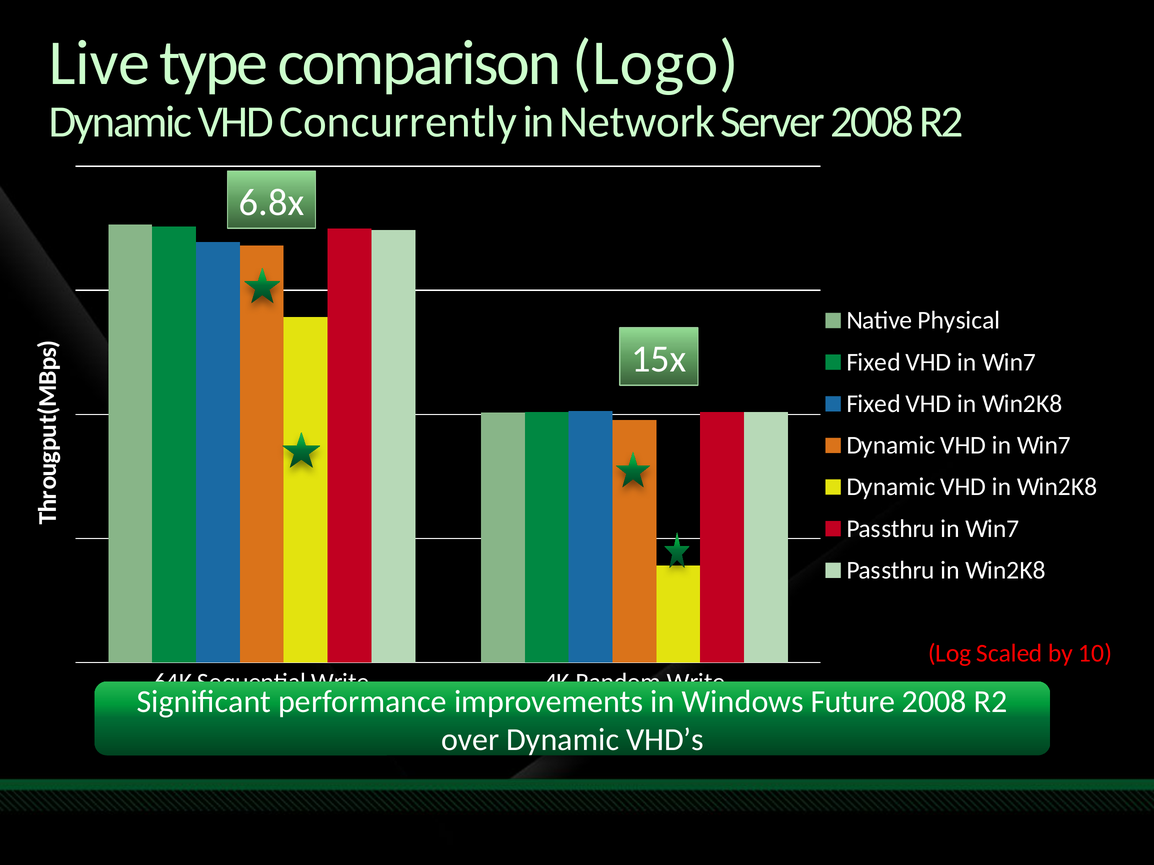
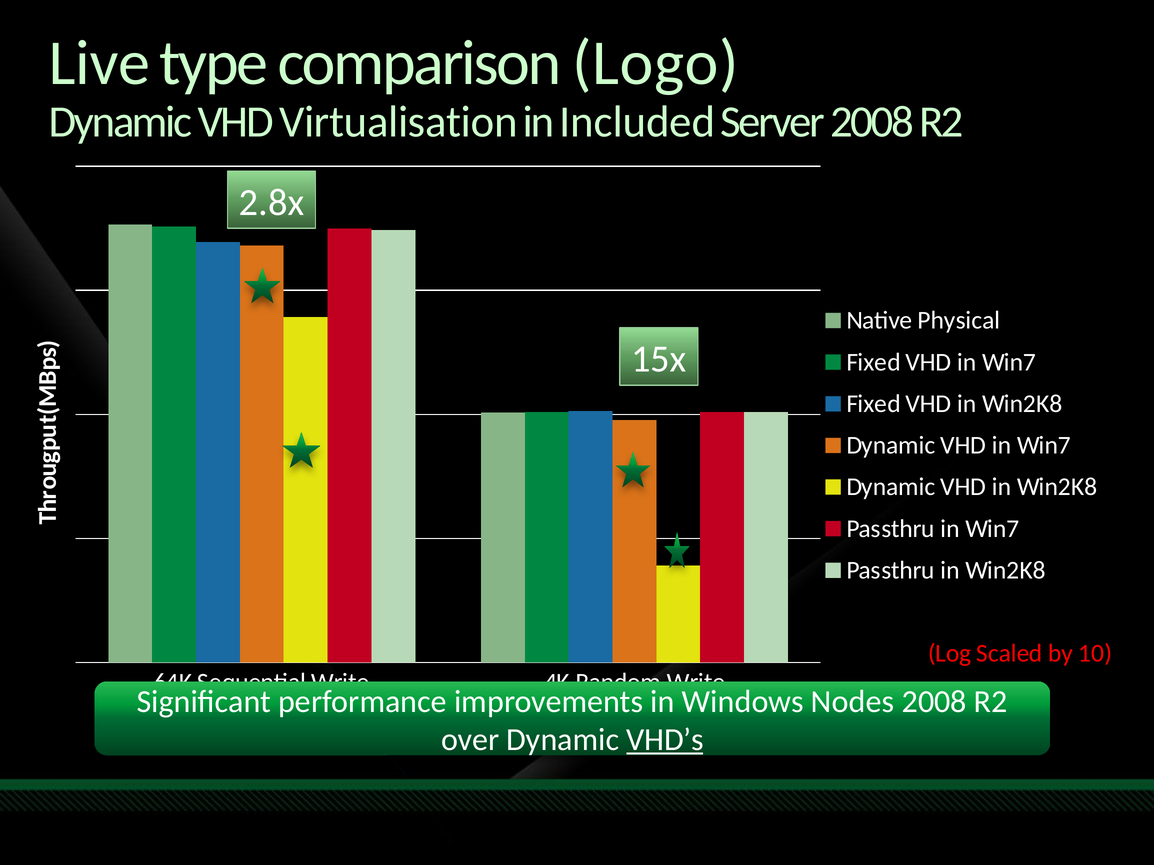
Concurrently: Concurrently -> Virtualisation
Network: Network -> Included
6.8x: 6.8x -> 2.8x
Future: Future -> Nodes
VHD’s underline: none -> present
